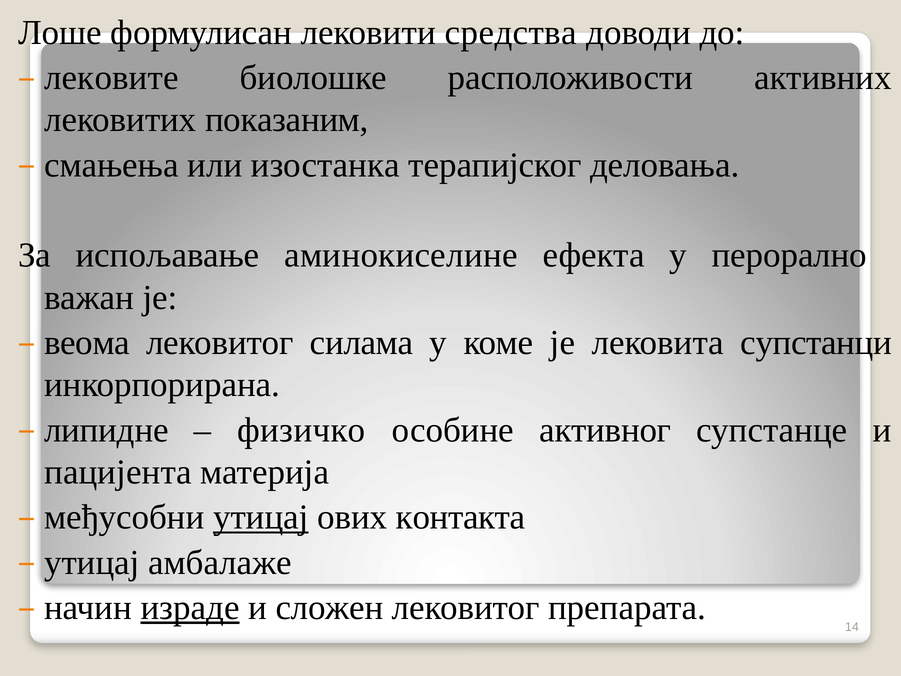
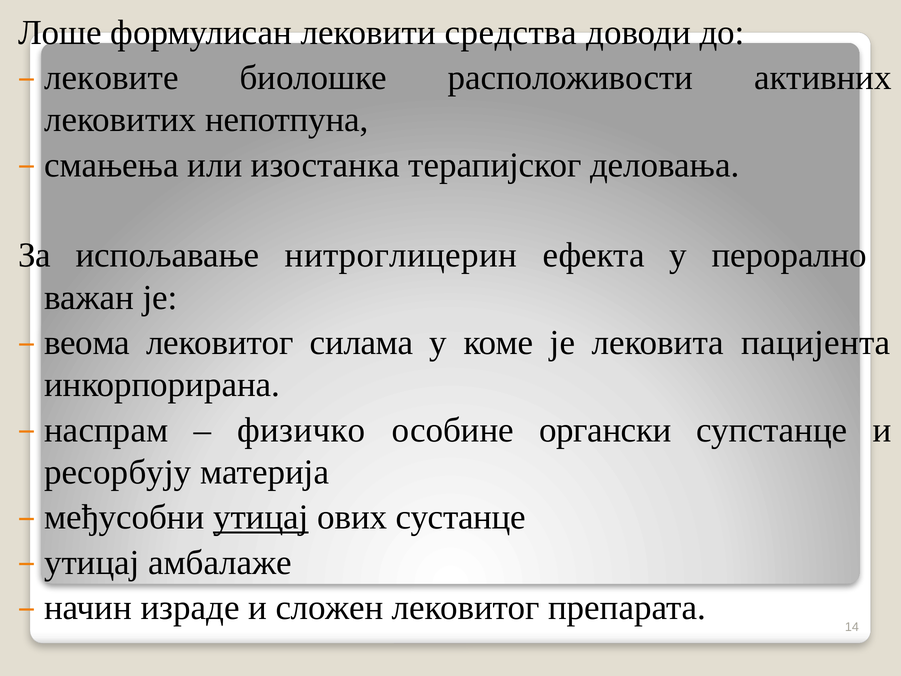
показаним: показаним -> непотпуна
аминокиселине: аминокиселине -> нитроглицерин
супстанци: супстанци -> пацијента
липидне: липидне -> наспрам
активног: активног -> органски
пацијента: пацијента -> ресорбују
контакта: контакта -> сустанце
израде underline: present -> none
